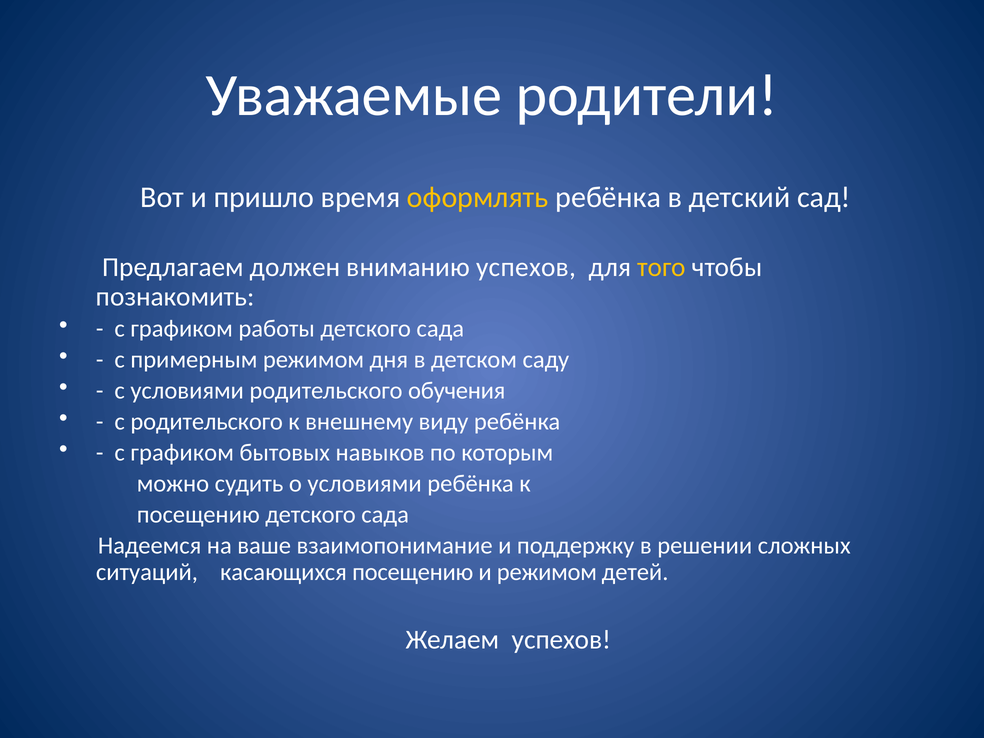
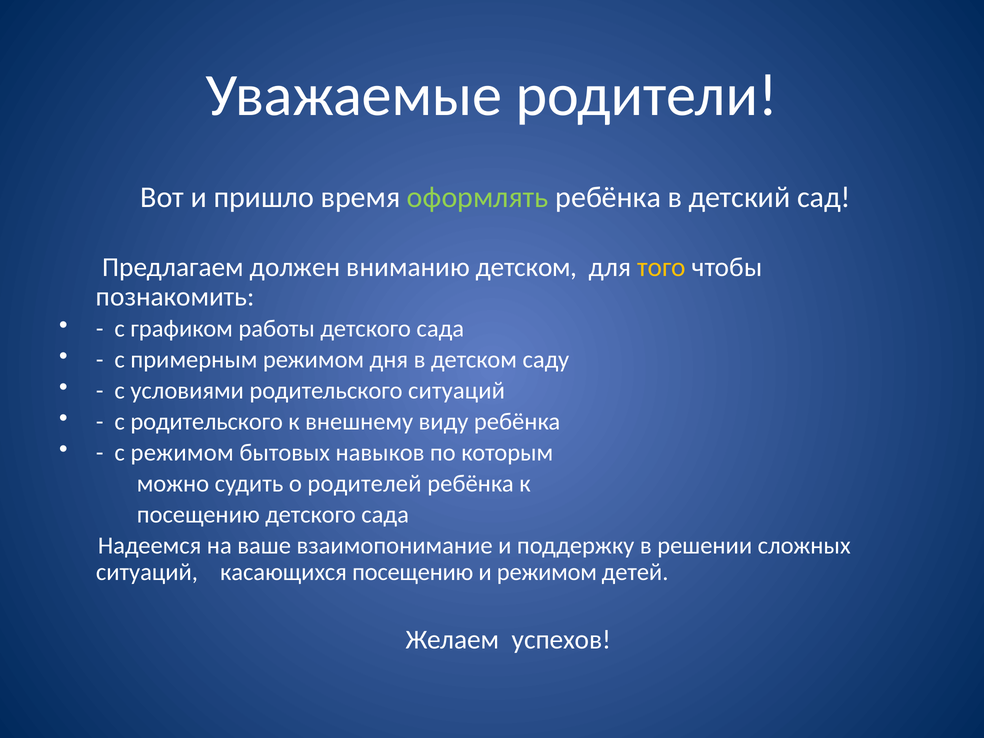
оформлять colour: yellow -> light green
вниманию успехов: успехов -> детском
родительского обучения: обучения -> ситуаций
графиком at (182, 453): графиком -> режимом
о условиями: условиями -> родителей
